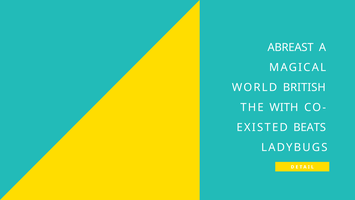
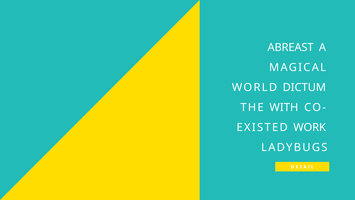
BRITISH: BRITISH -> DICTUM
BEATS: BEATS -> WORK
